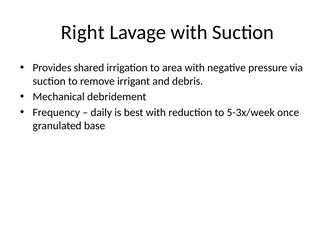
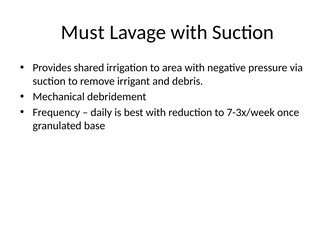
Right: Right -> Must
5-3x/week: 5-3x/week -> 7-3x/week
